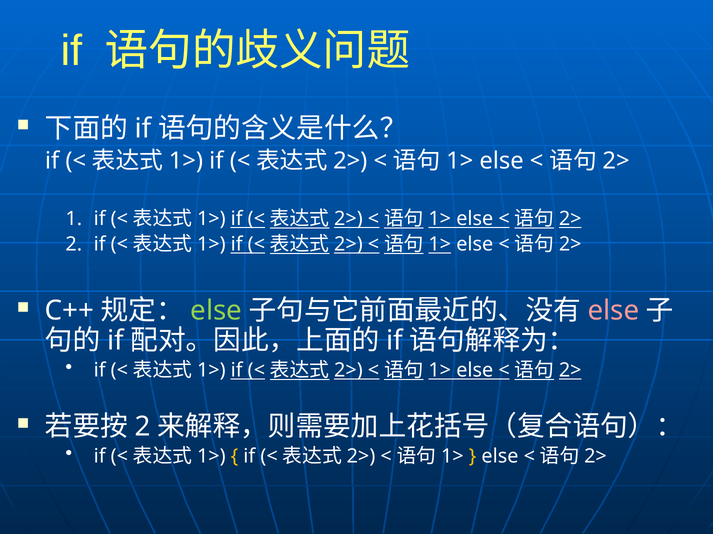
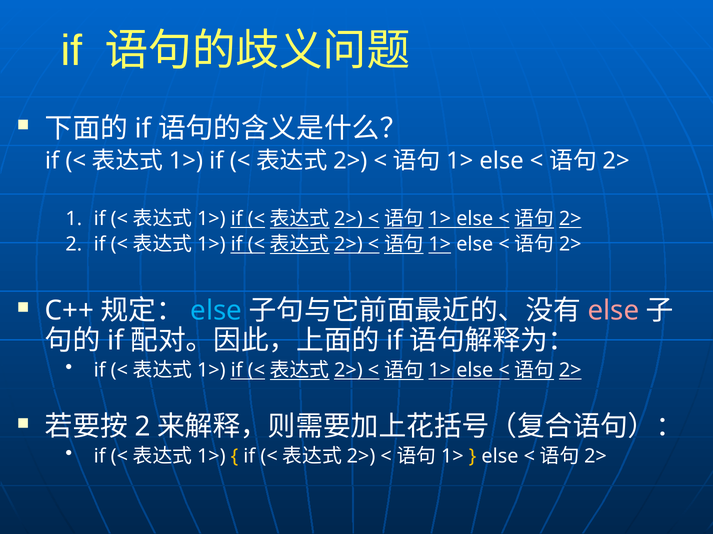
else at (216, 311) colour: light green -> light blue
